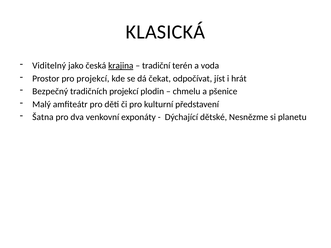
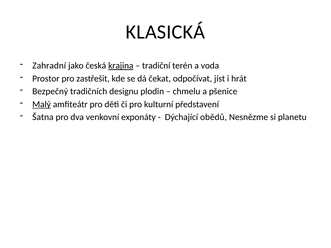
Viditelný: Viditelný -> Zahradní
pro projekcí: projekcí -> zastřešit
tradičních projekcí: projekcí -> designu
Malý underline: none -> present
dětské: dětské -> obědů
